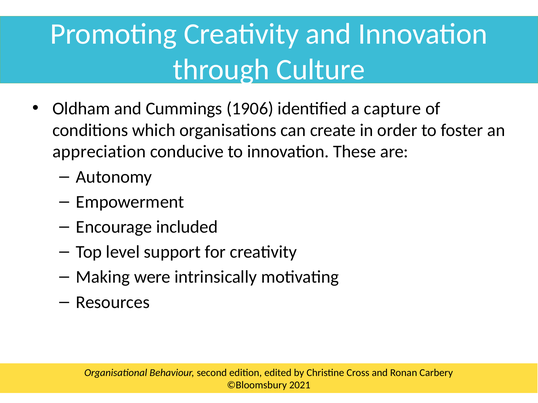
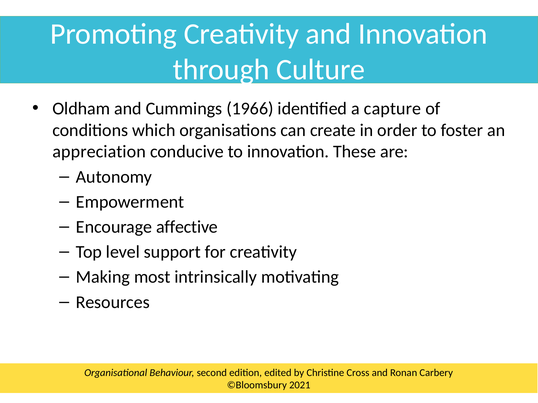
1906: 1906 -> 1966
included: included -> affective
were: were -> most
